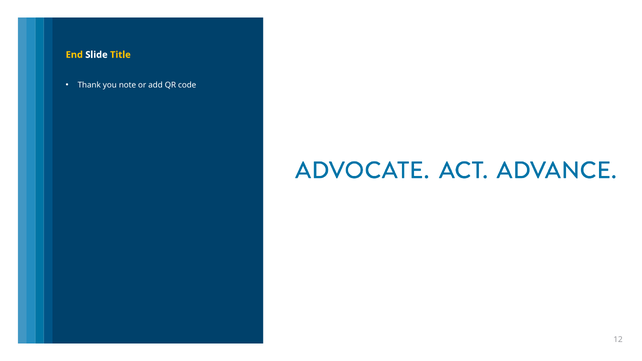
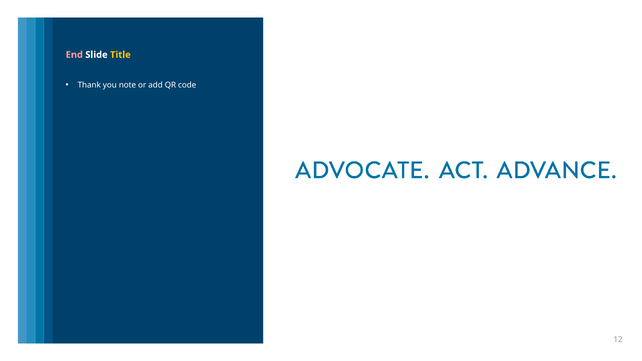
End colour: yellow -> pink
